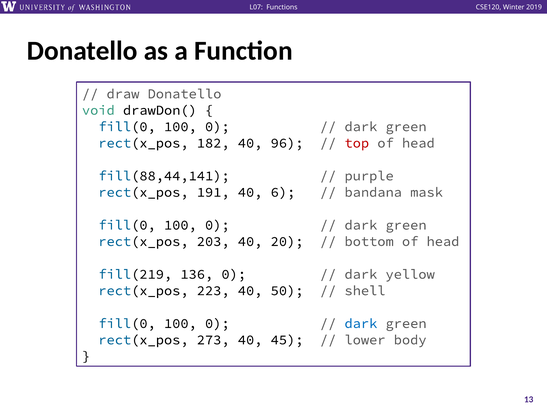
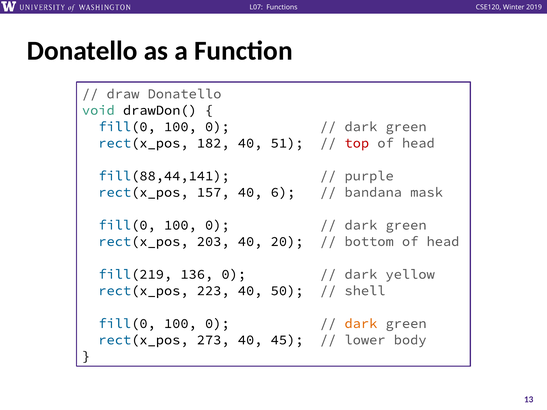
96: 96 -> 51
191: 191 -> 157
dark at (361, 324) colour: blue -> orange
